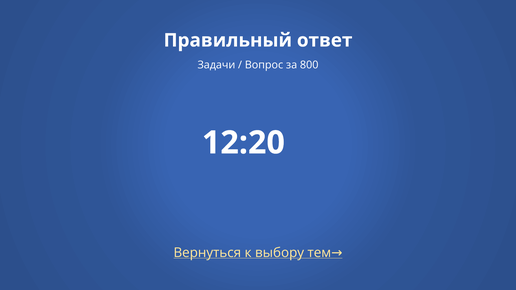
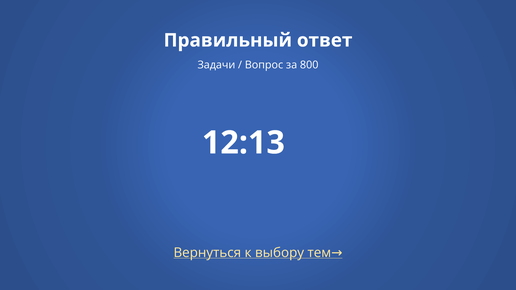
12:20: 12:20 -> 12:13
